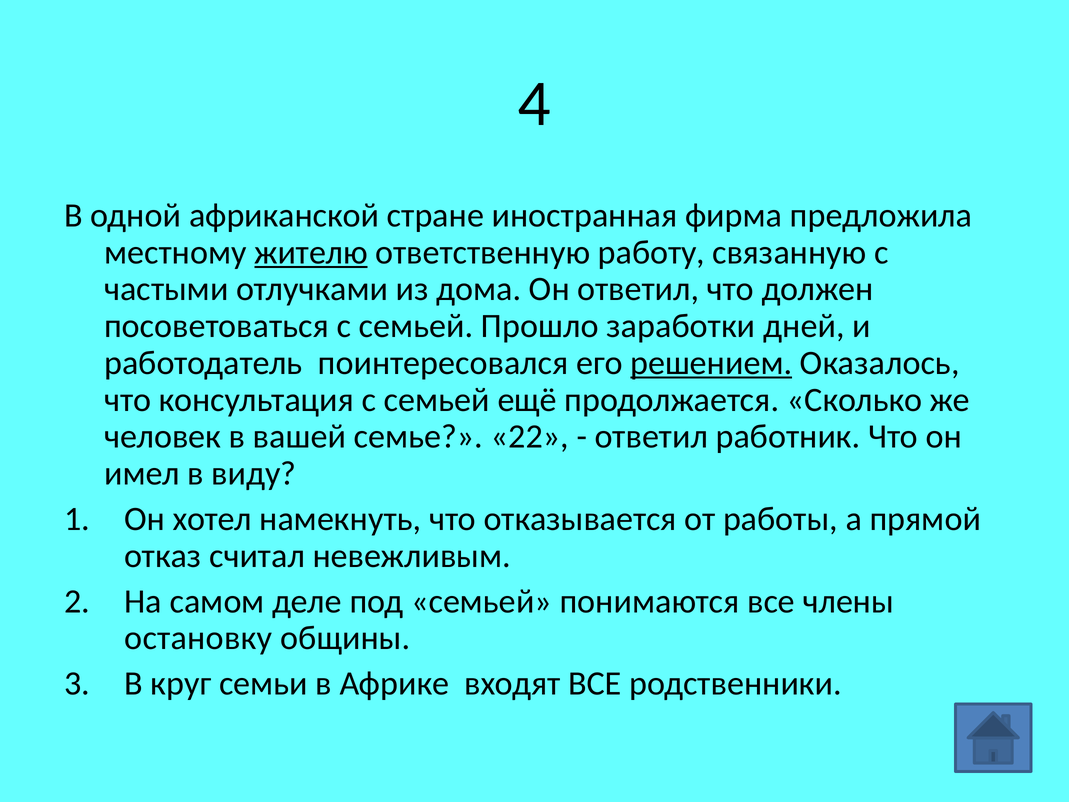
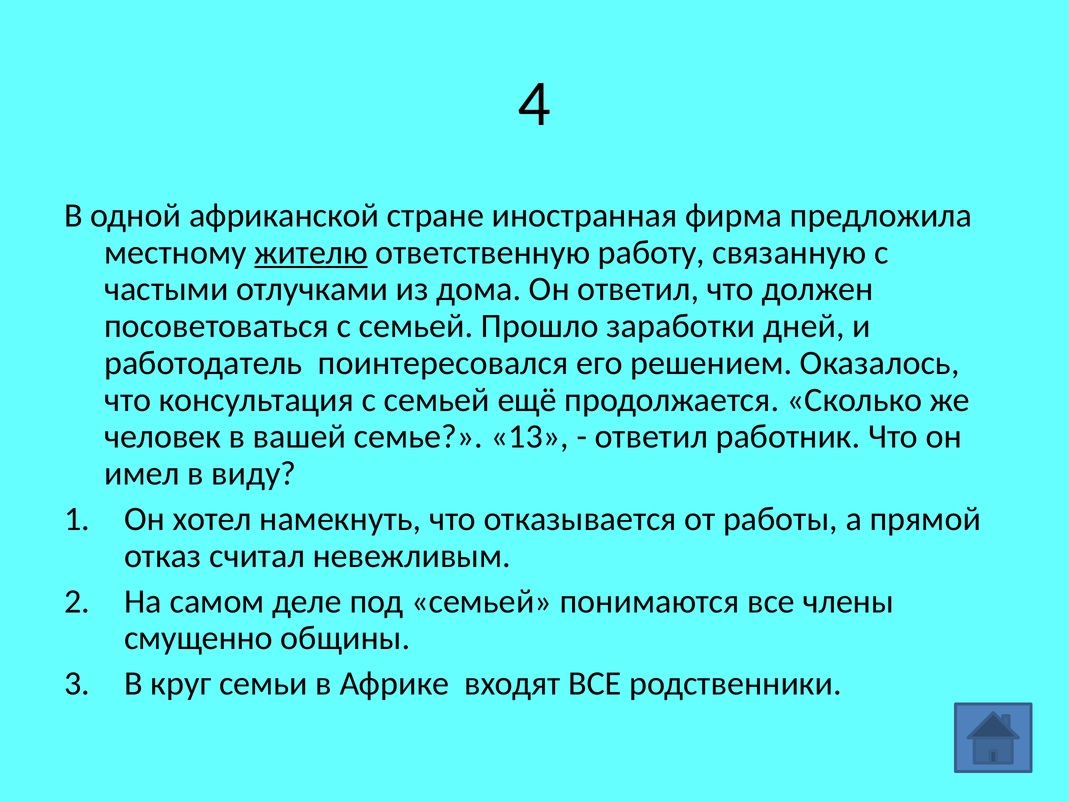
решением underline: present -> none
22: 22 -> 13
остановку: остановку -> смущенно
